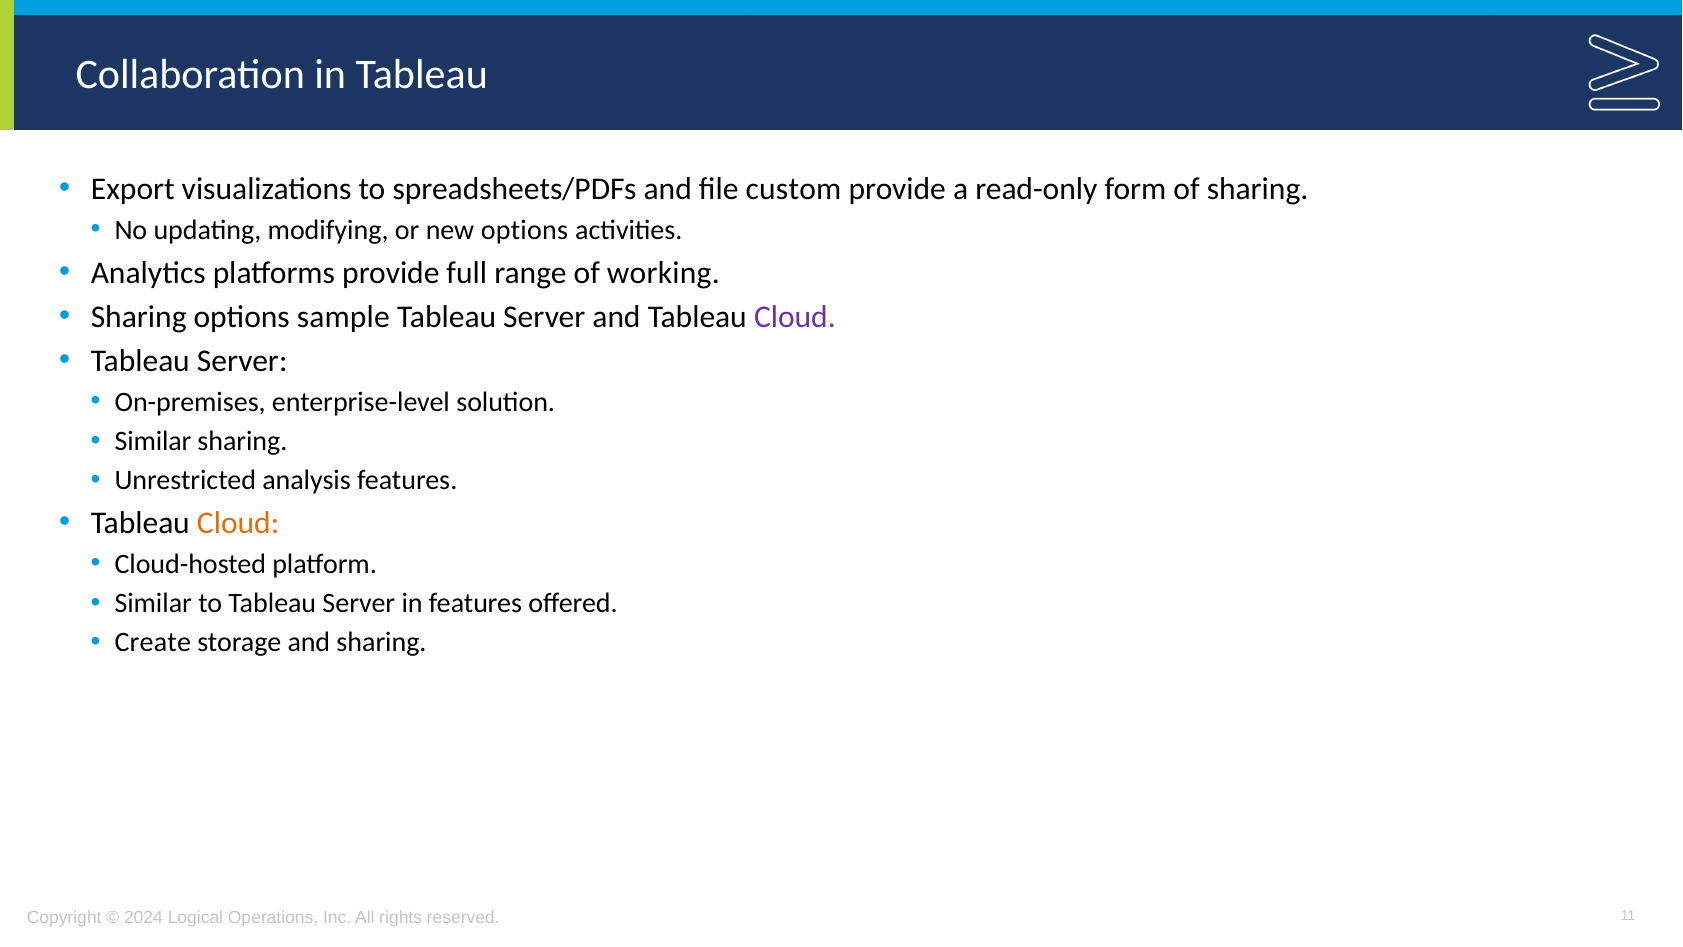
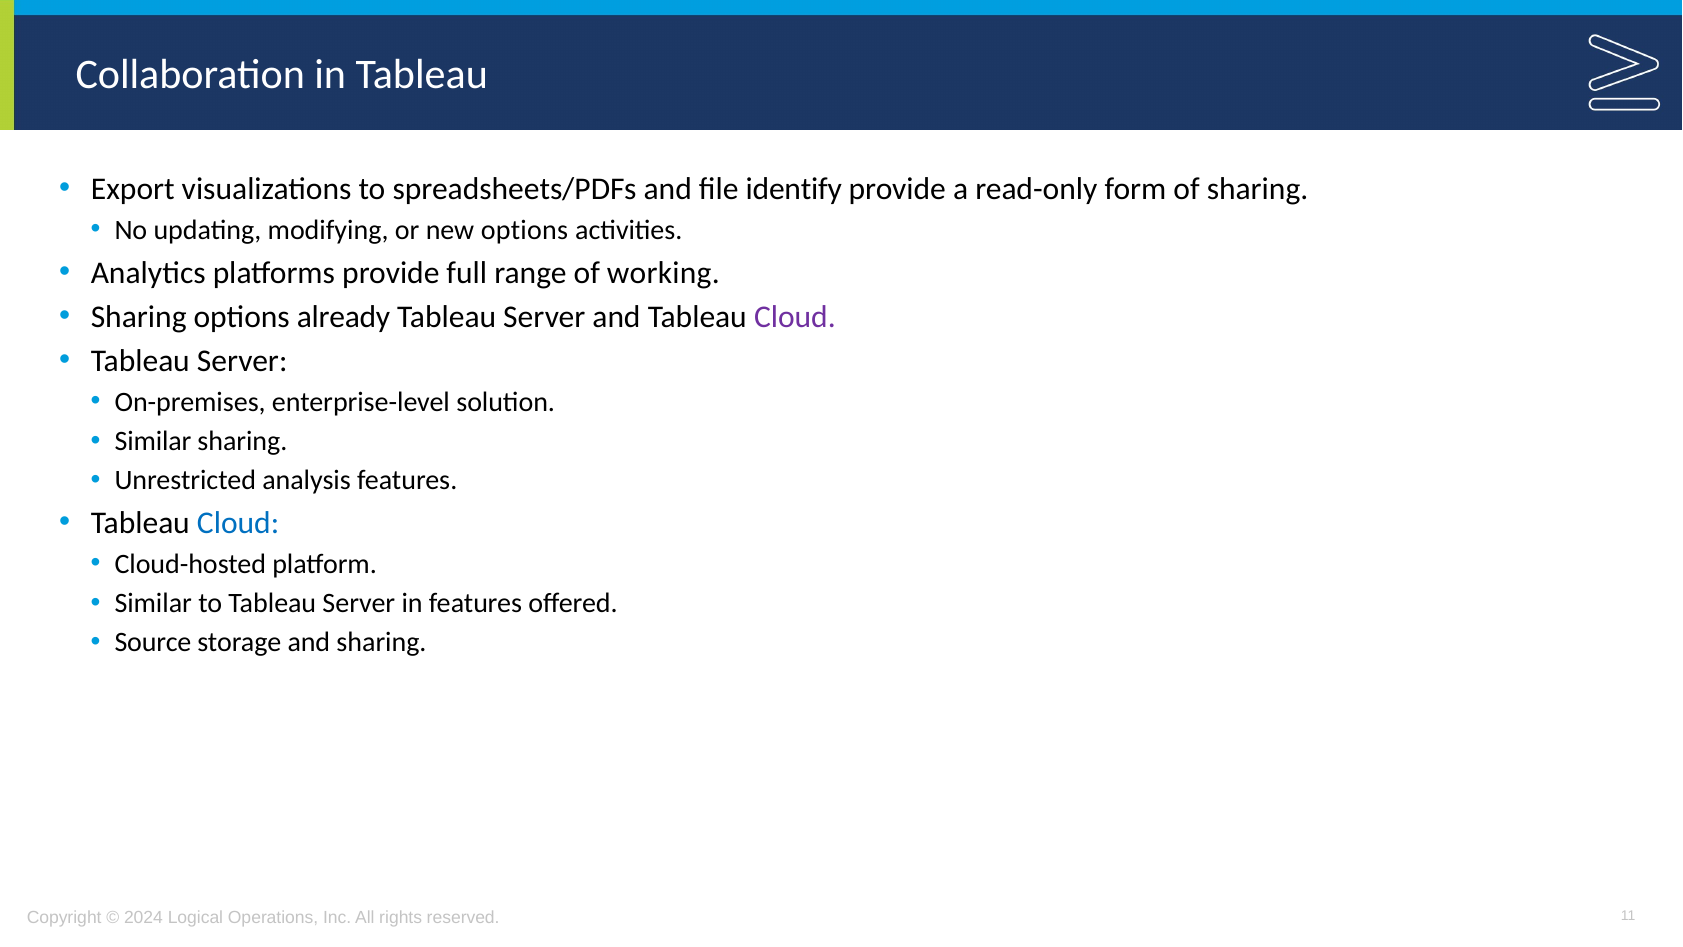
custom: custom -> identify
sample: sample -> already
Cloud at (238, 523) colour: orange -> blue
Create: Create -> Source
